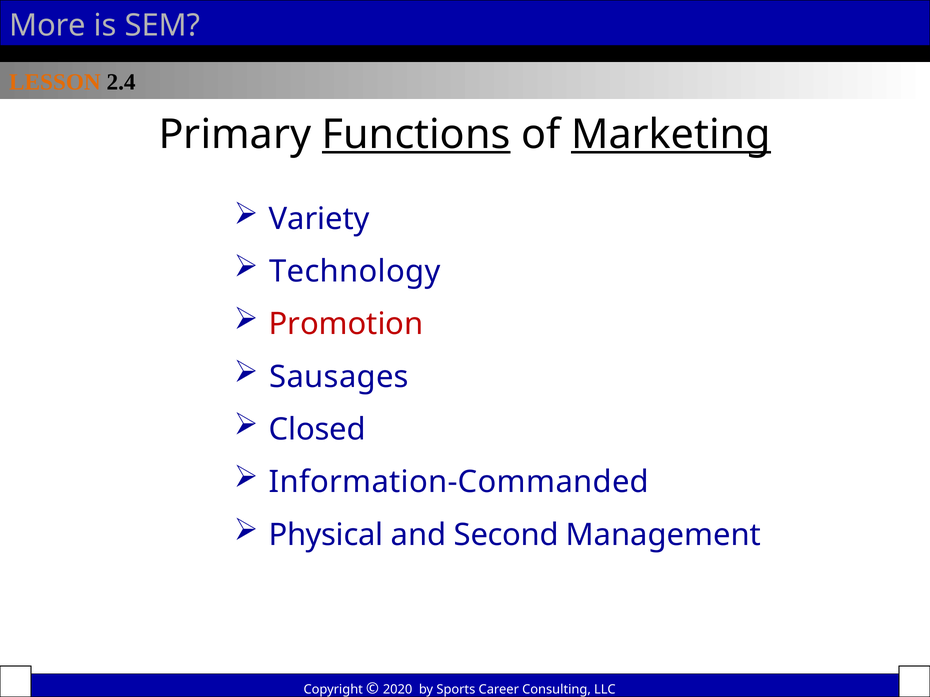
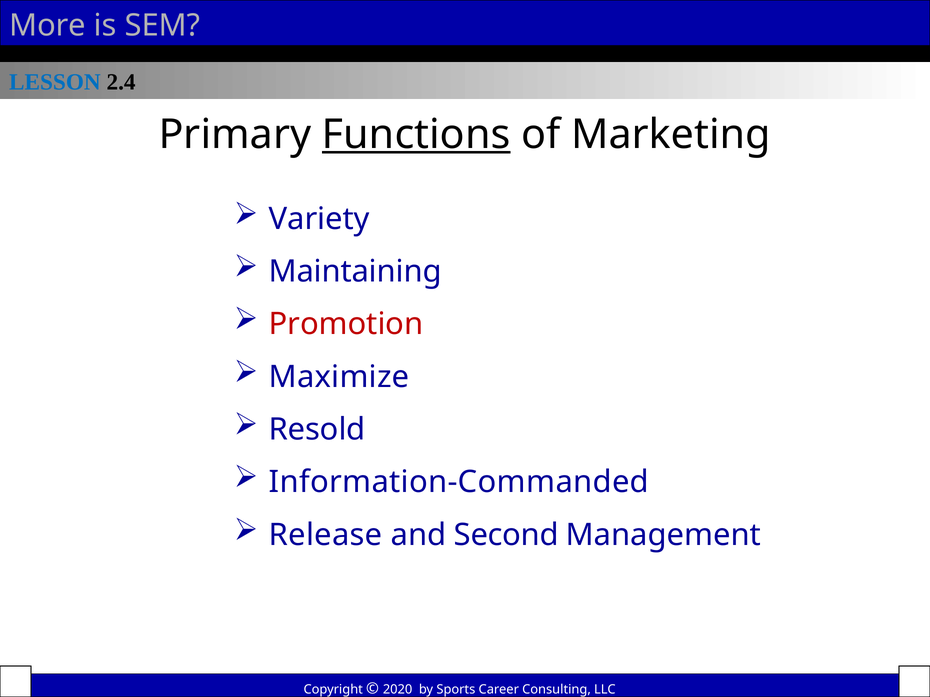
LESSON colour: orange -> blue
Marketing underline: present -> none
Technology: Technology -> Maintaining
Sausages: Sausages -> Maximize
Closed: Closed -> Resold
Physical: Physical -> Release
